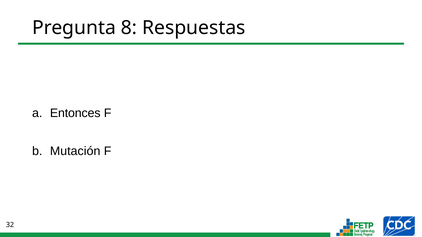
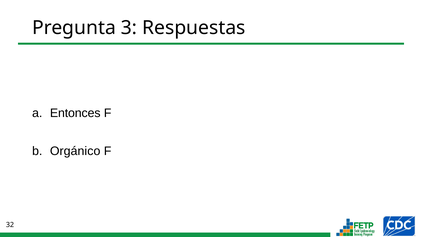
8: 8 -> 3
Mutación: Mutación -> Orgánico
